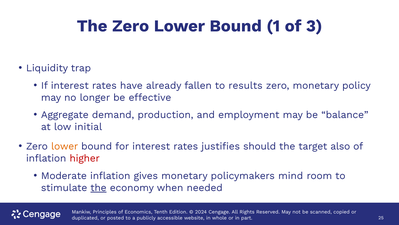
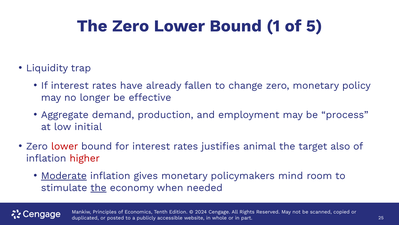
3: 3 -> 5
results: results -> change
balance: balance -> process
lower at (65, 146) colour: orange -> red
should: should -> animal
Moderate underline: none -> present
